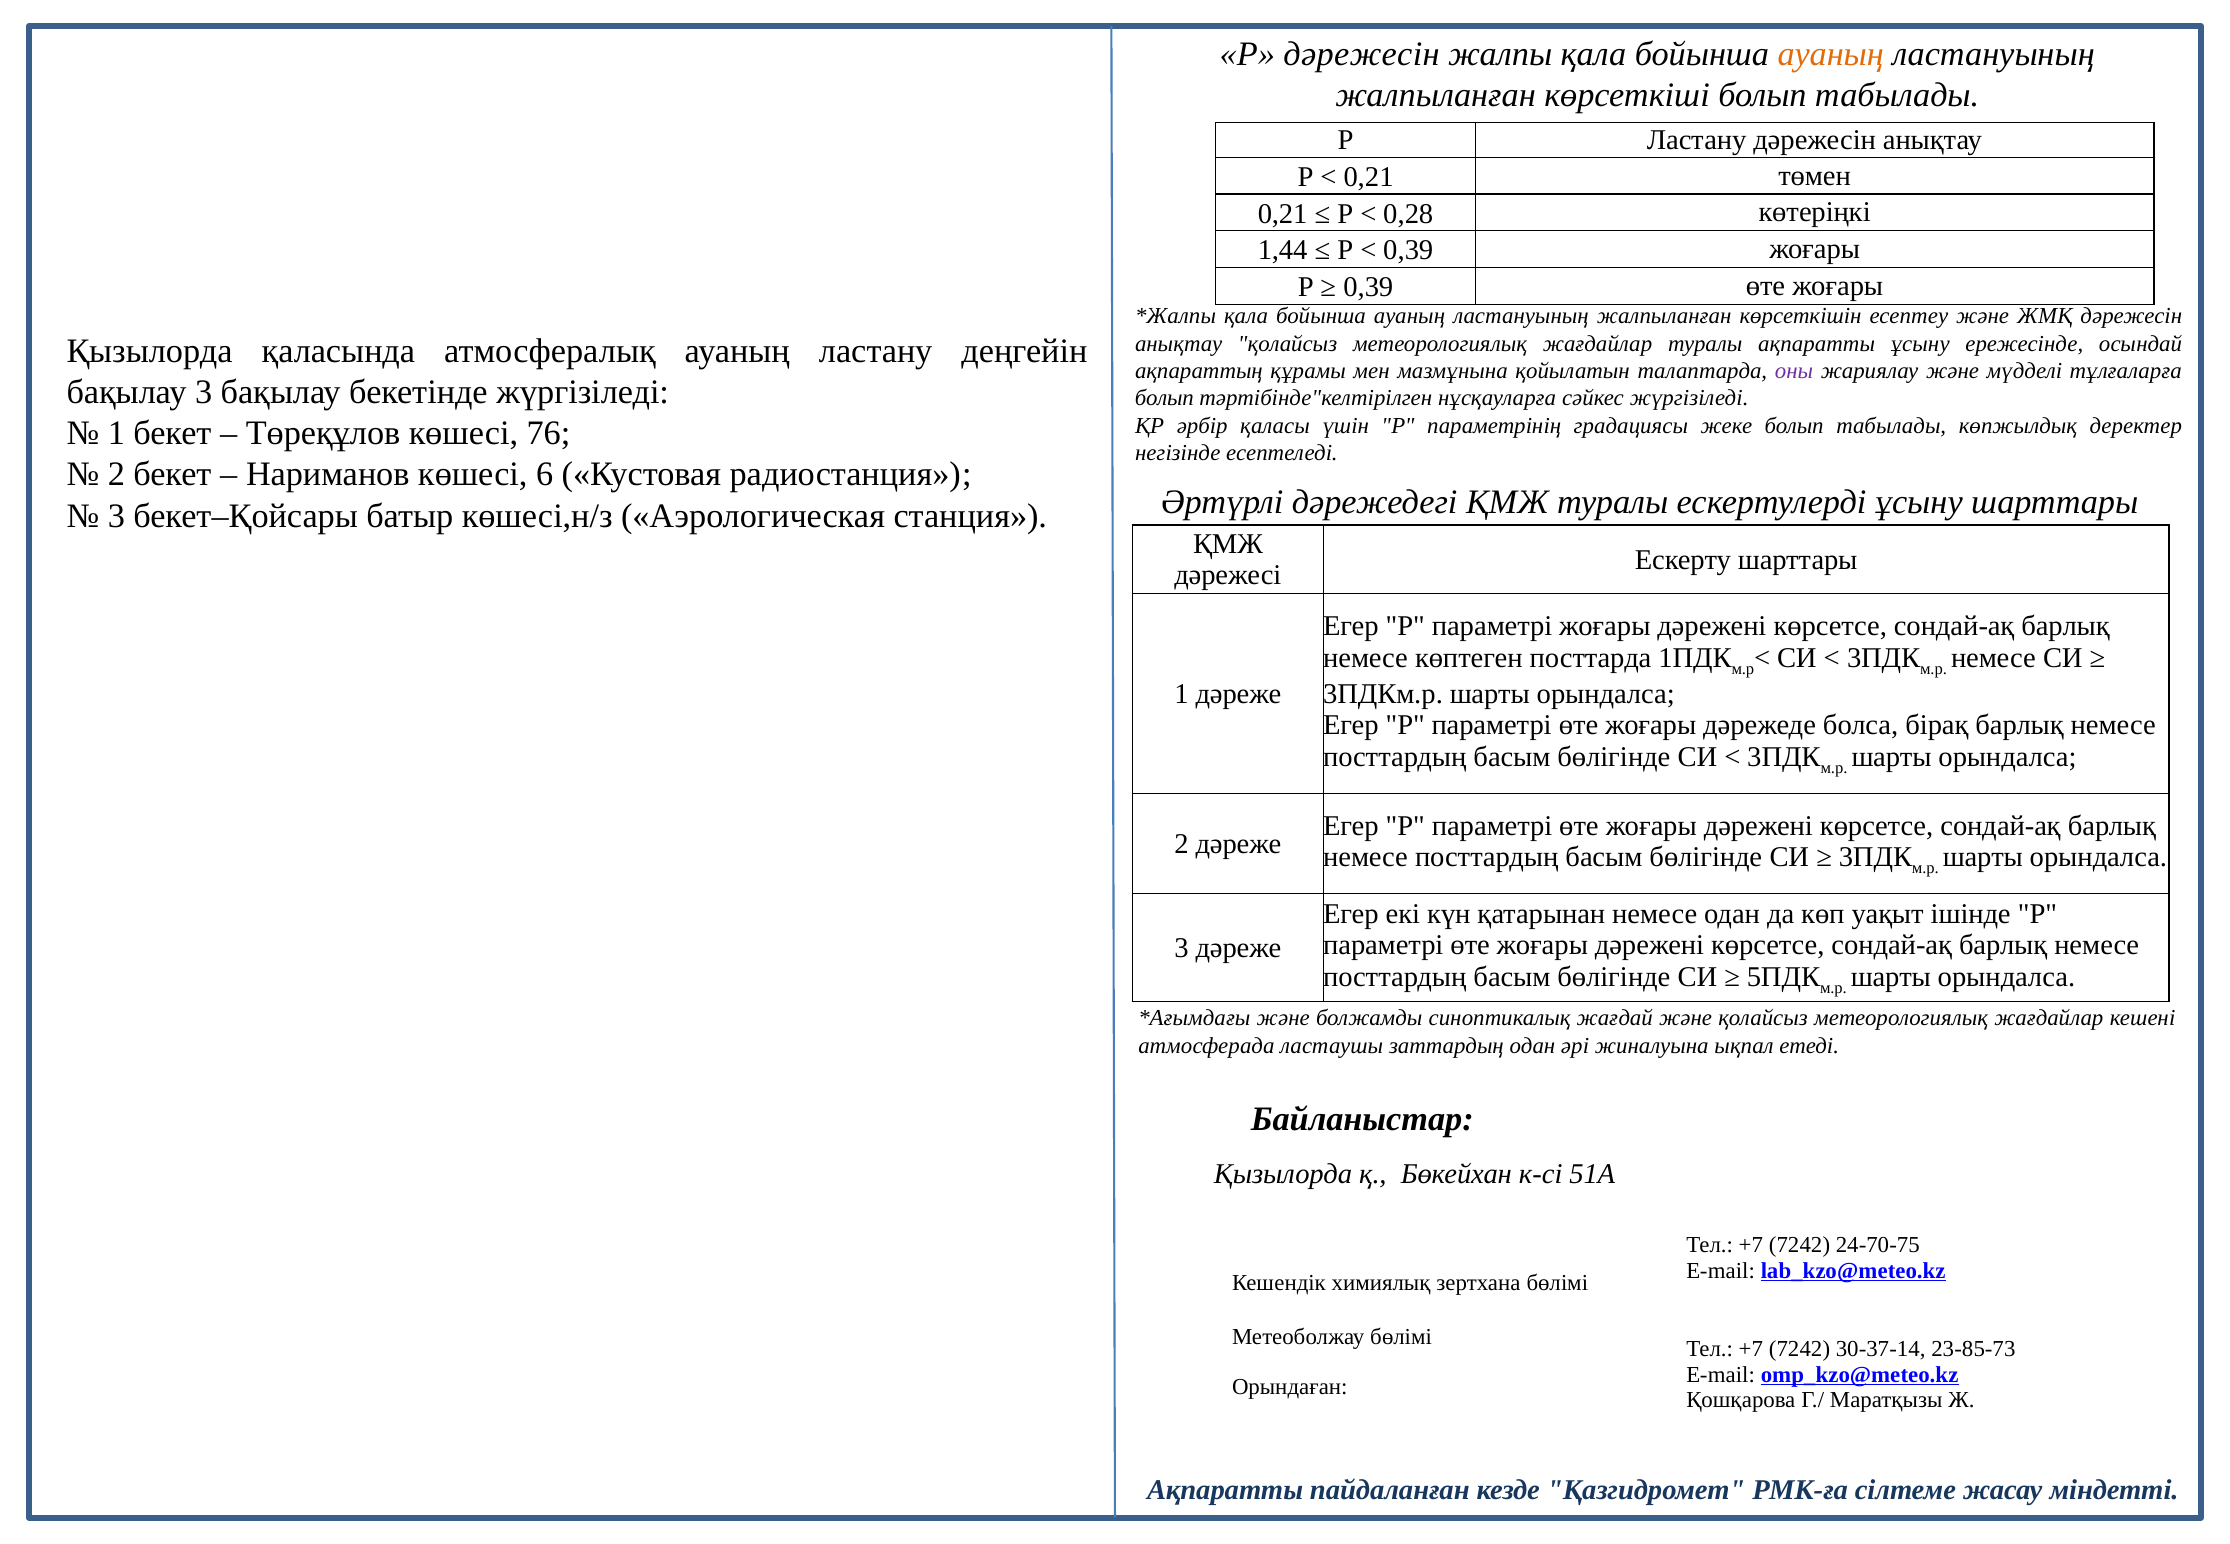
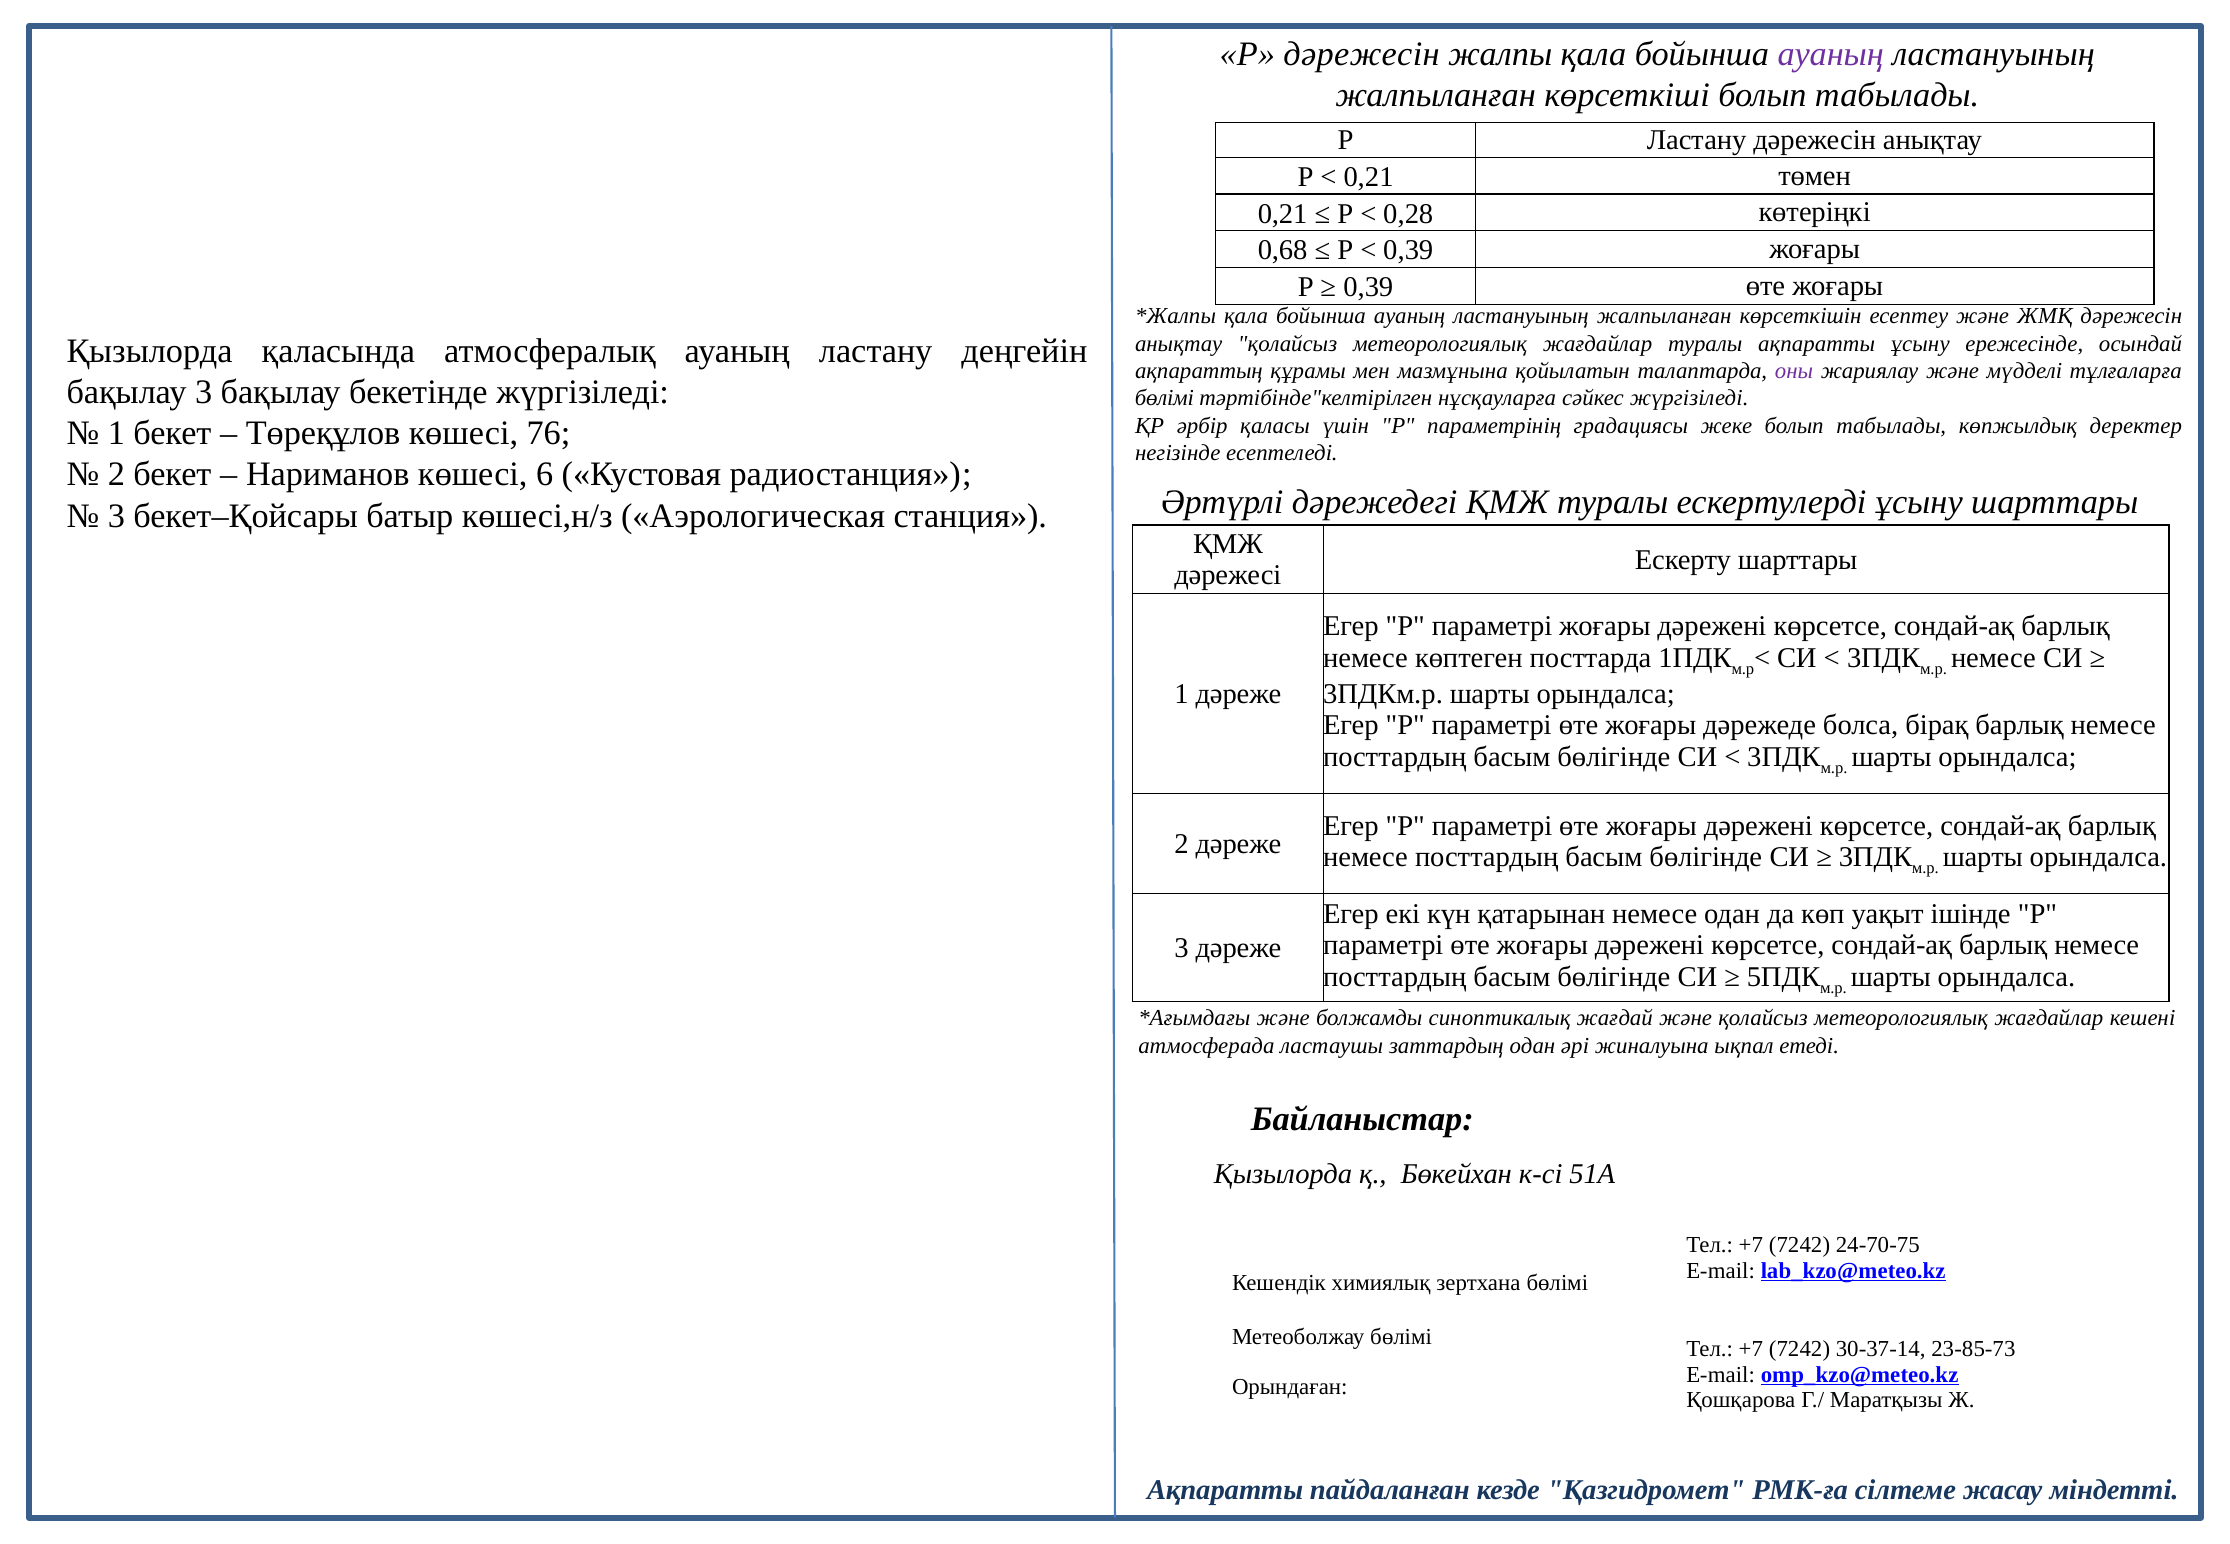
ауаның at (1831, 54) colour: orange -> purple
1,44: 1,44 -> 0,68
болып at (1164, 398): болып -> бөлімі
